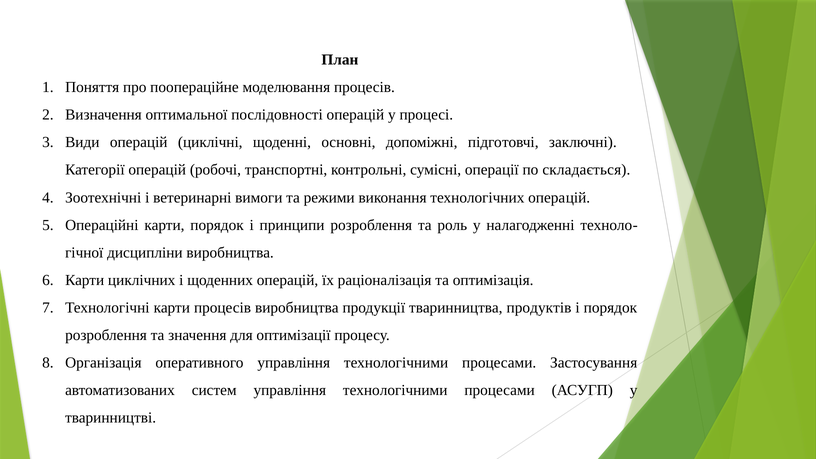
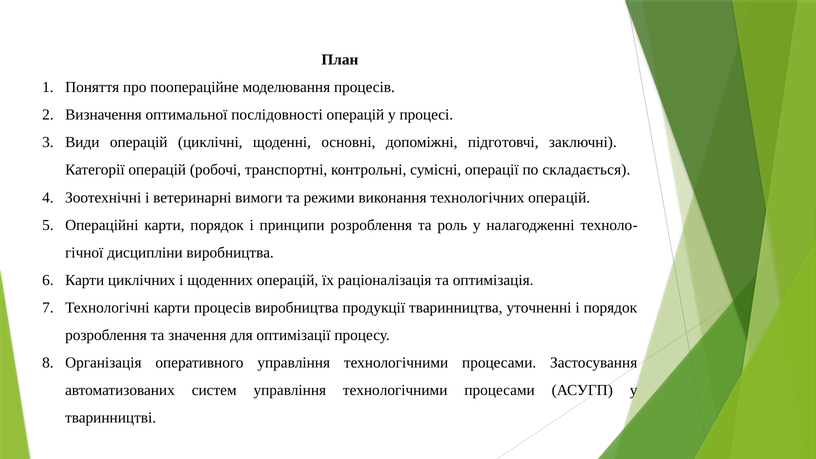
продуктів: продуктів -> уточненні
